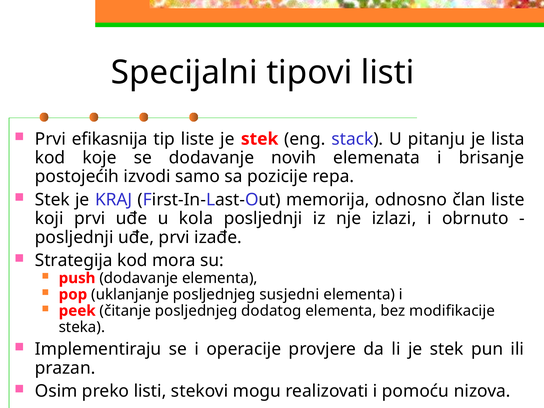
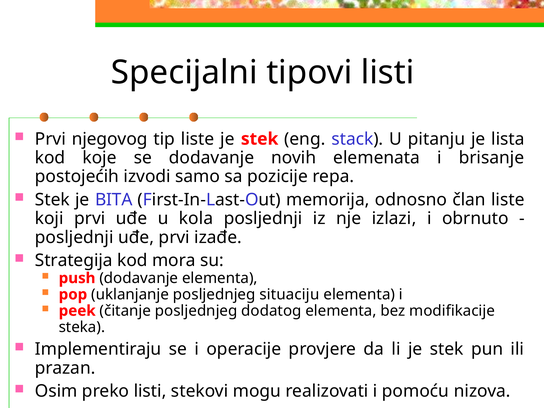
efikasnija: efikasnija -> njegovog
KRAJ: KRAJ -> BITA
susjedni: susjedni -> situaciju
